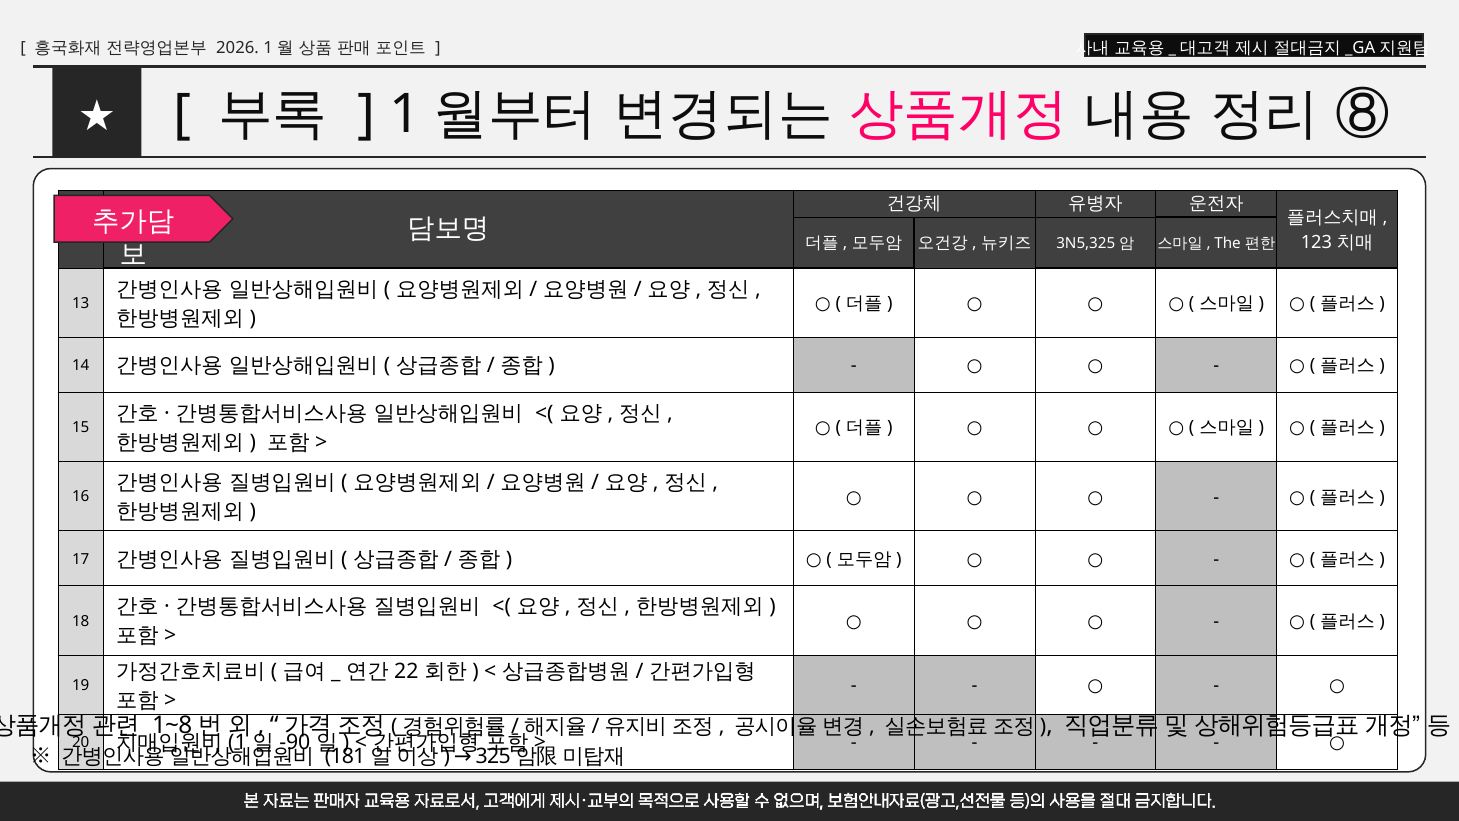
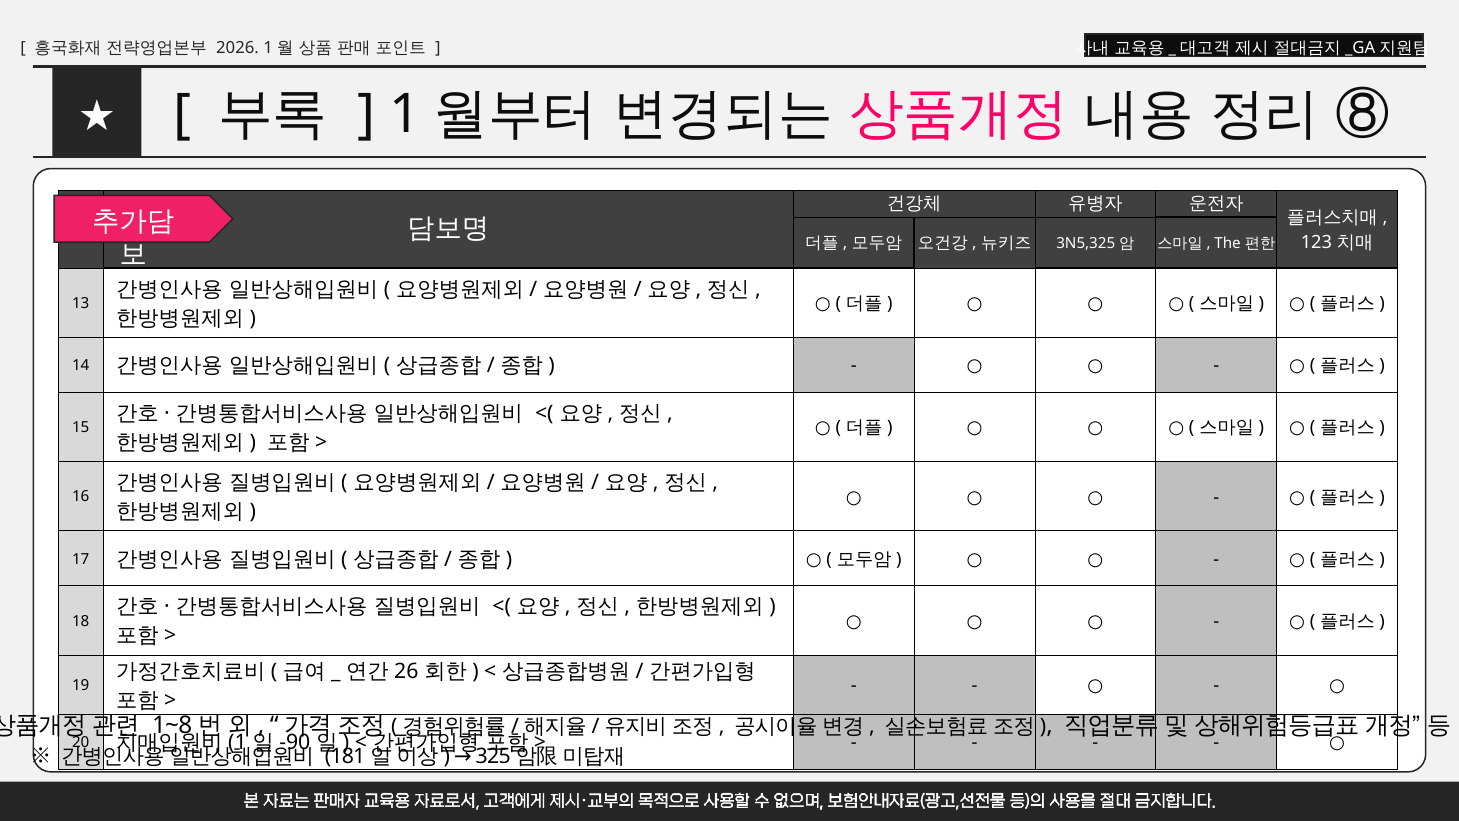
22: 22 -> 26
